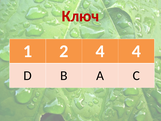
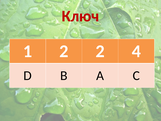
2 4: 4 -> 2
